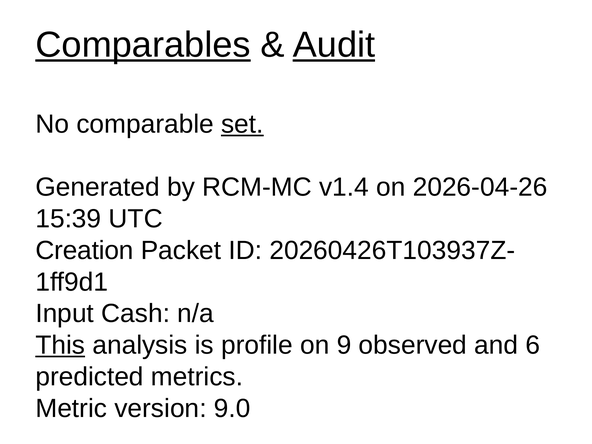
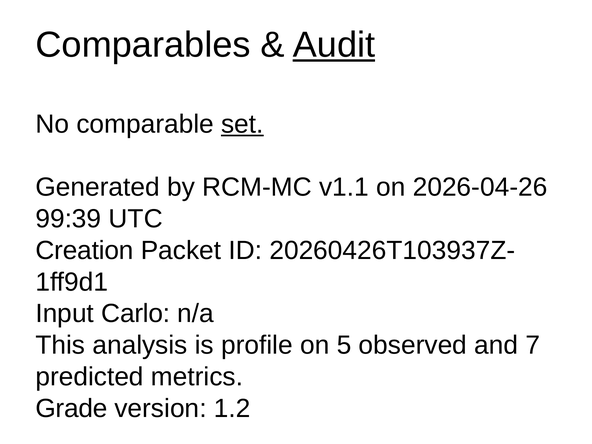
Comparables underline: present -> none
v1.4: v1.4 -> v1.1
15:39: 15:39 -> 99:39
Cash: Cash -> Carlo
This underline: present -> none
9: 9 -> 5
6: 6 -> 7
Metric: Metric -> Grade
9.0: 9.0 -> 1.2
